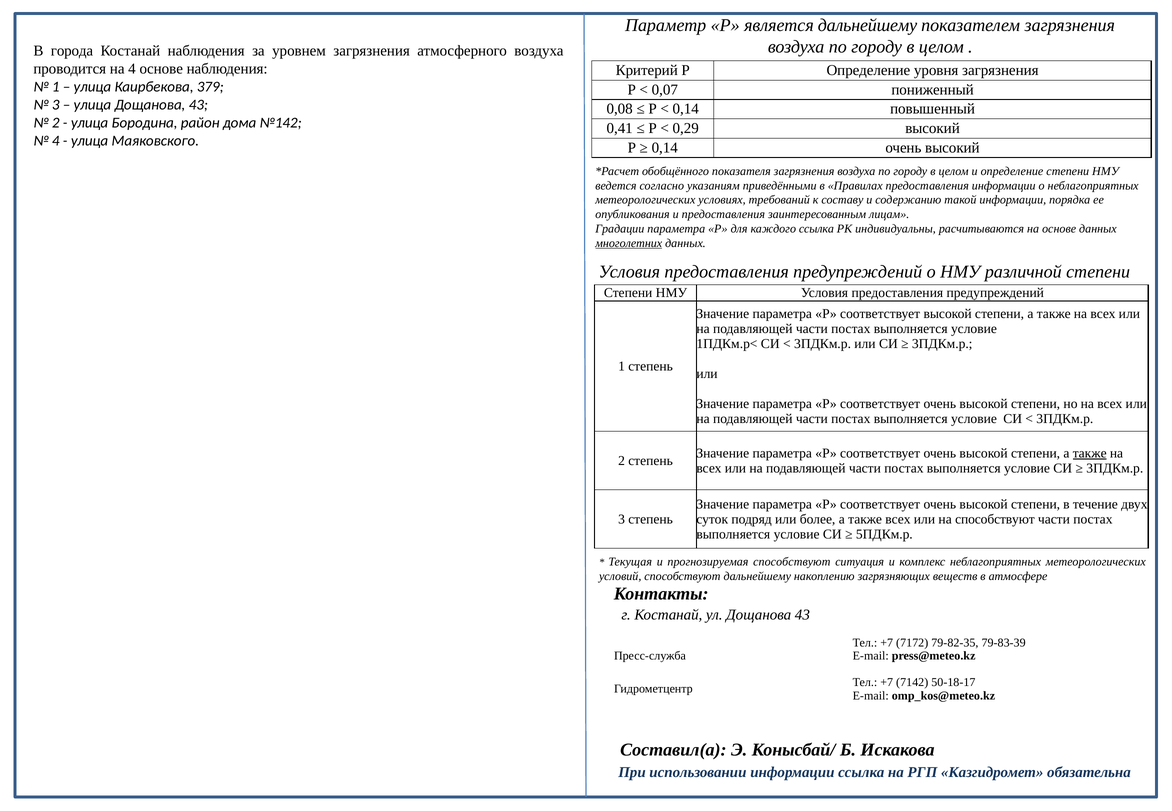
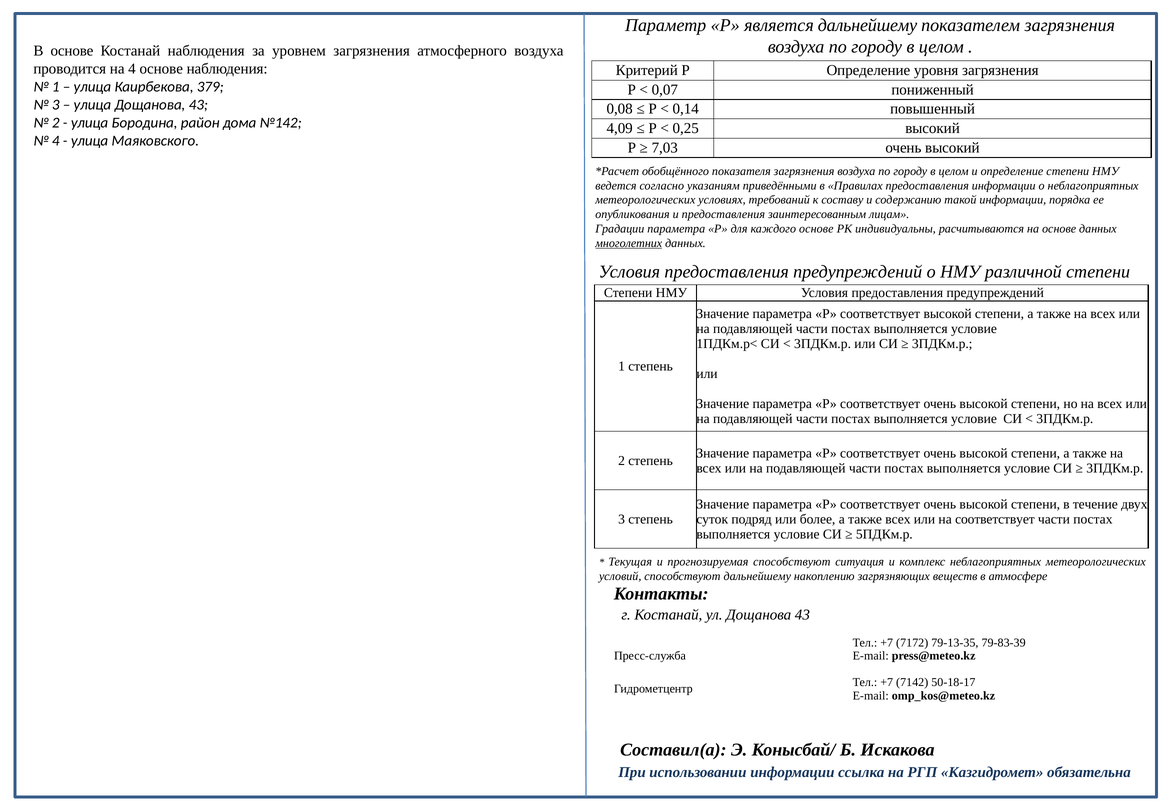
В города: города -> основе
0,41: 0,41 -> 4,09
0,29: 0,29 -> 0,25
0,14 at (665, 148): 0,14 -> 7,03
каждого ссылка: ссылка -> основе
также at (1090, 453) underline: present -> none
на способствуют: способствуют -> соответствует
79-82-35: 79-82-35 -> 79-13-35
